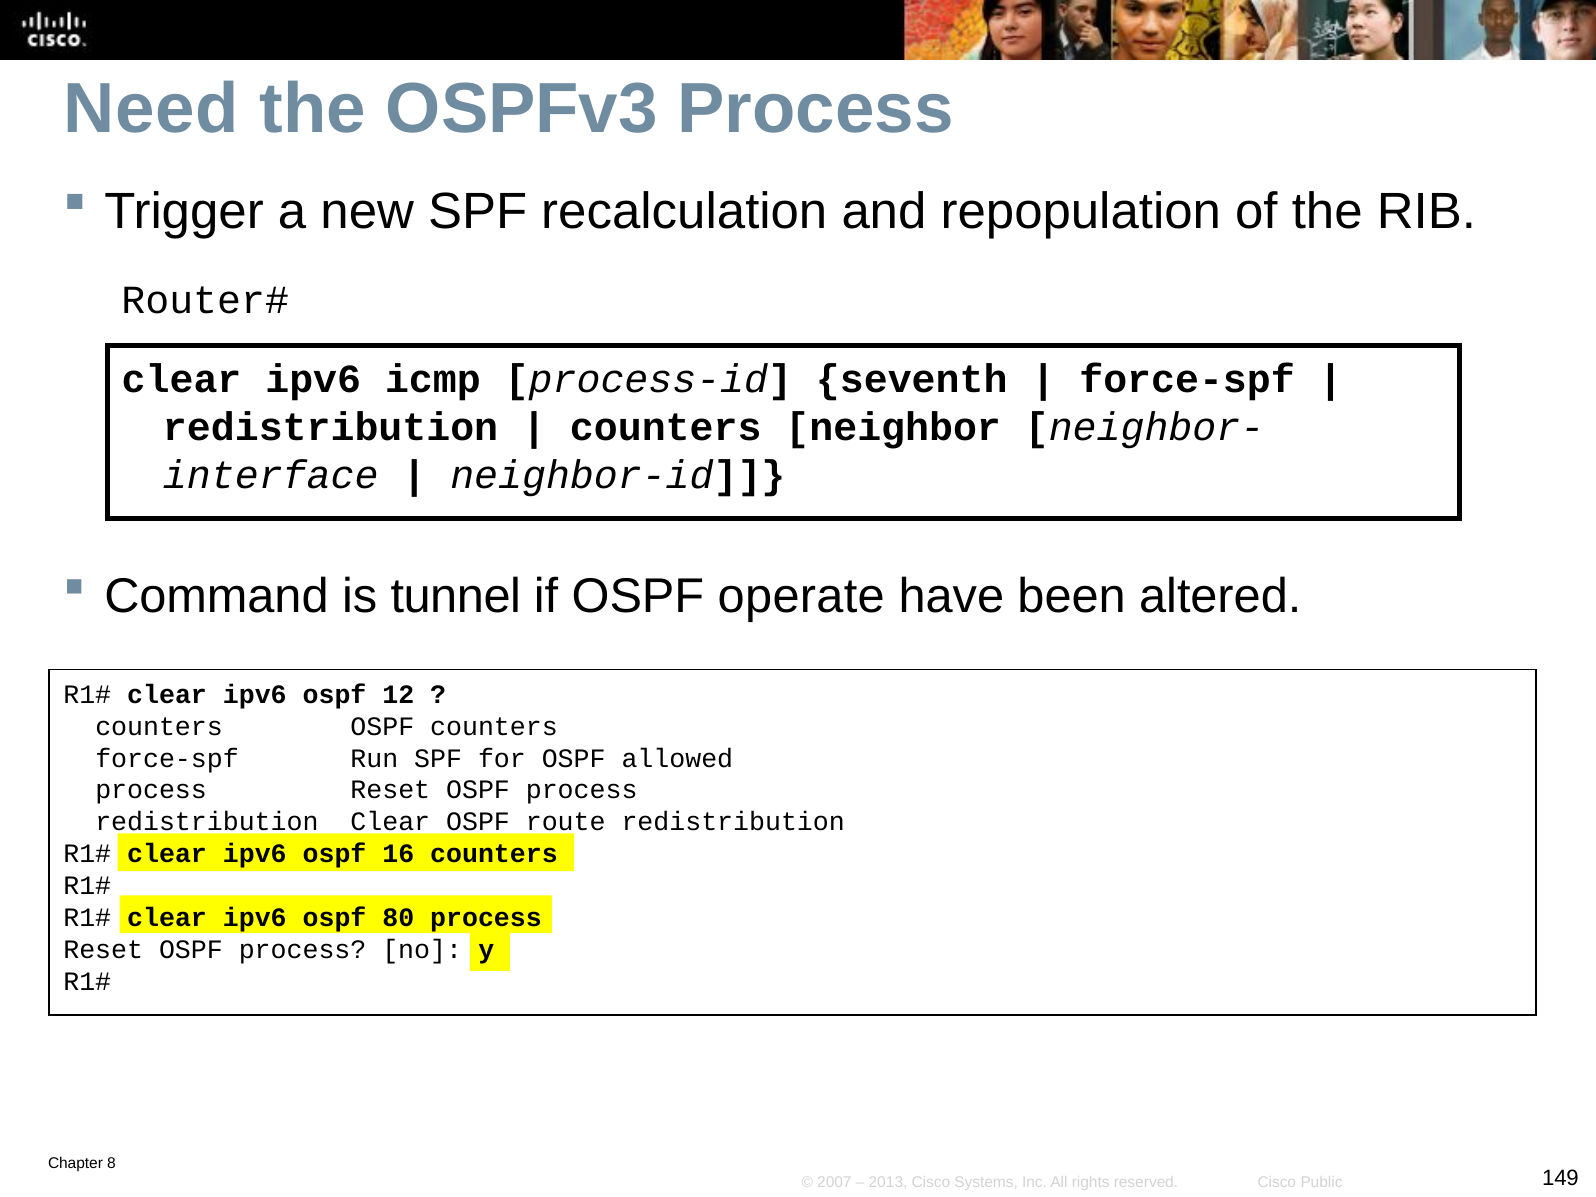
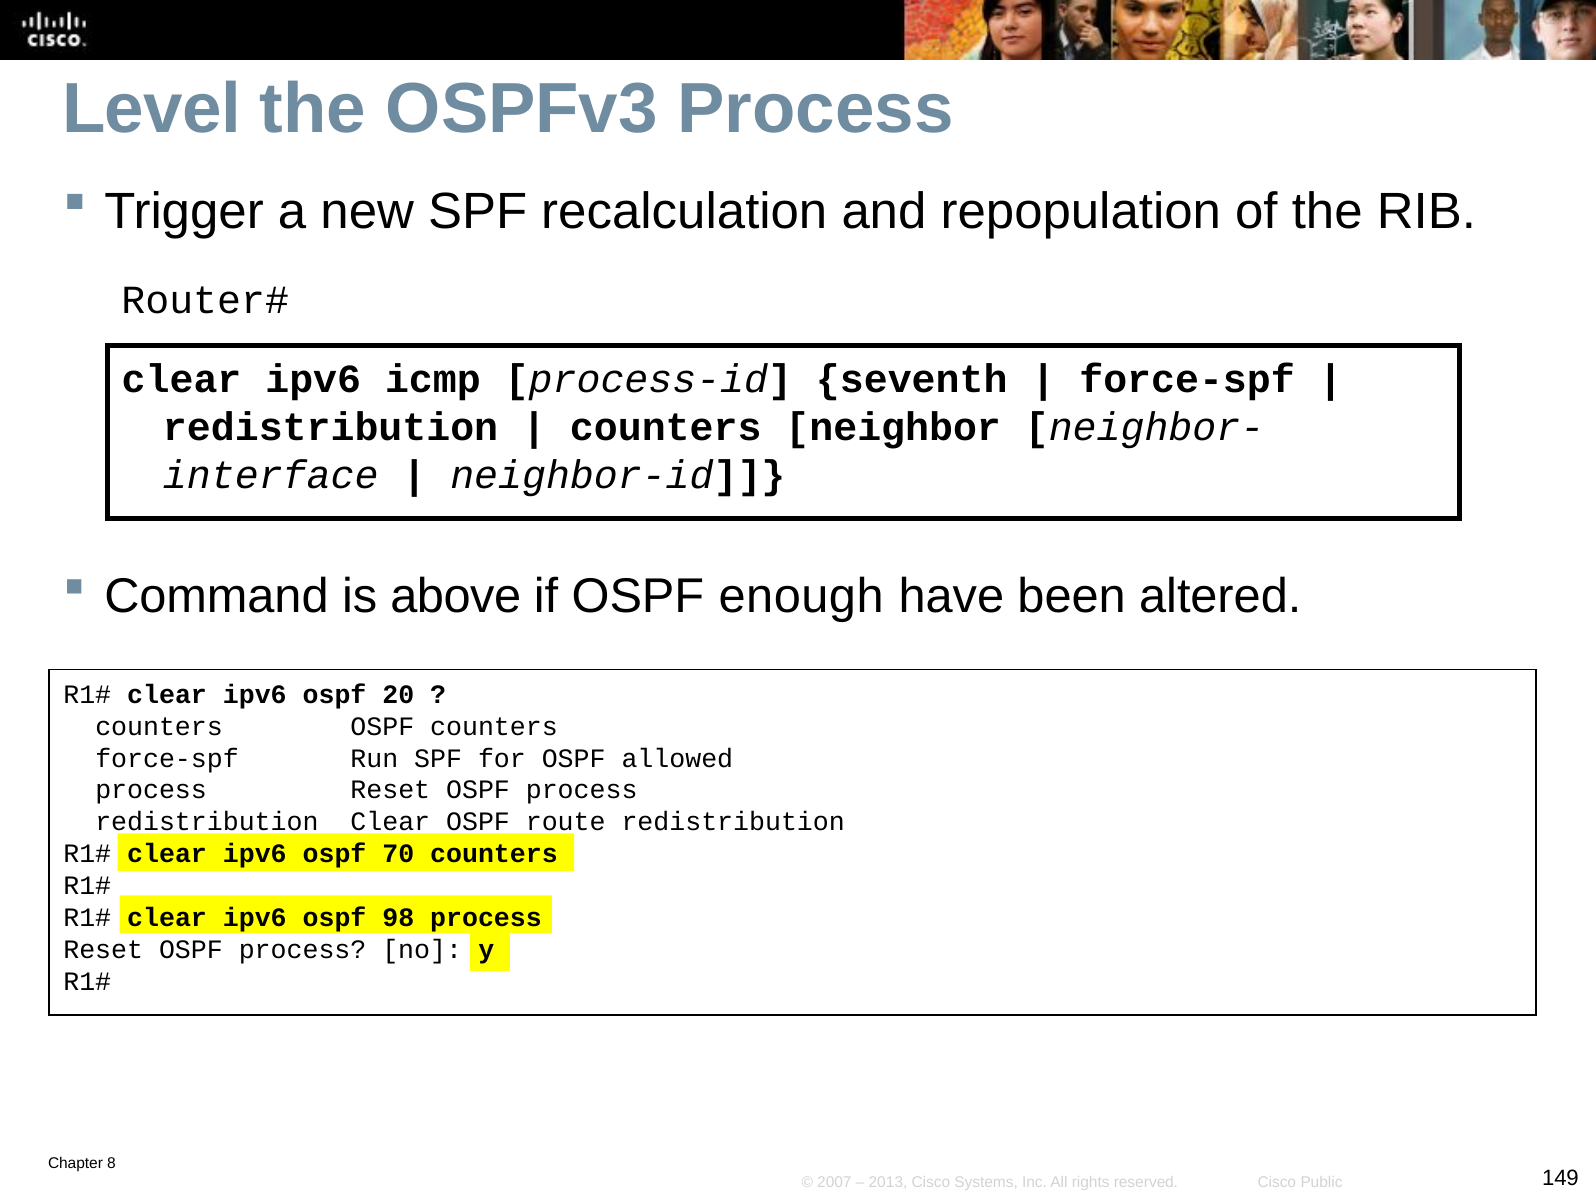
Need: Need -> Level
tunnel: tunnel -> above
operate: operate -> enough
12: 12 -> 20
16: 16 -> 70
80: 80 -> 98
